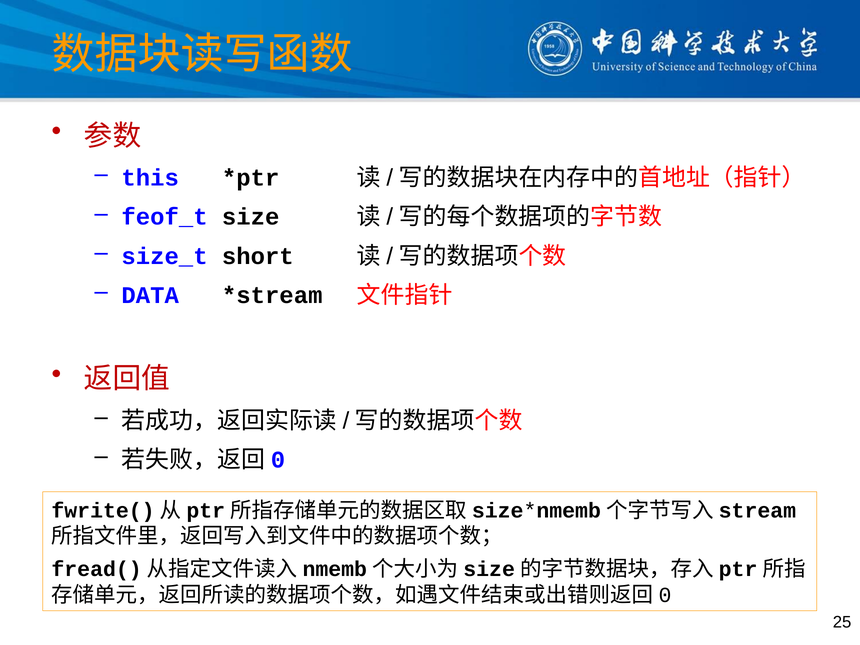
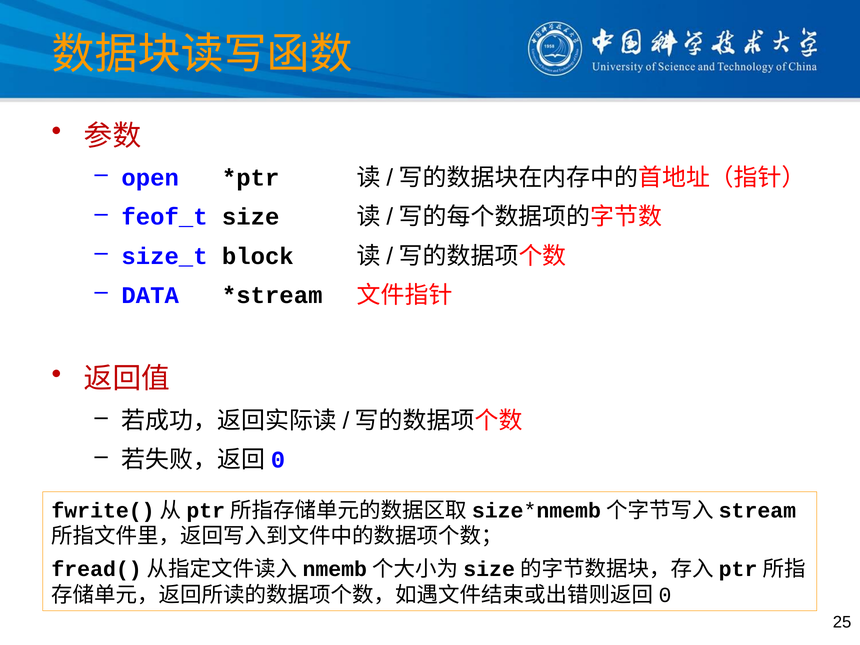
this: this -> open
short: short -> block
